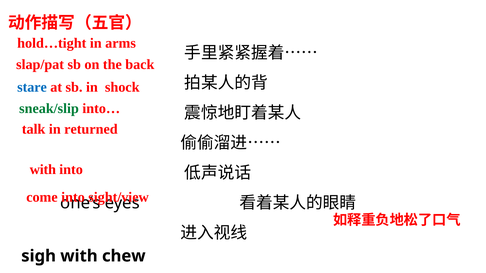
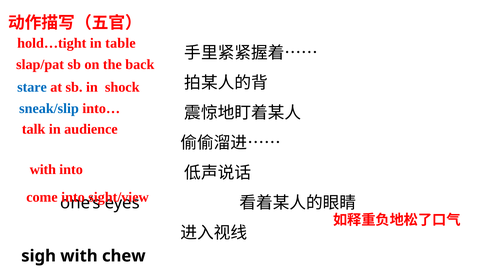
arms: arms -> table
sneak/slip colour: green -> blue
returned: returned -> audience
